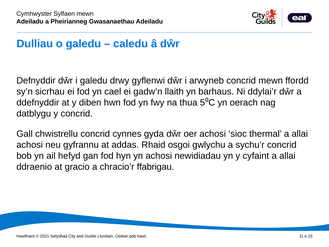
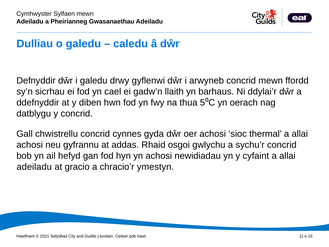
ddraenio at (34, 167): ddraenio -> adeiladu
ffabrigau: ffabrigau -> ymestyn
